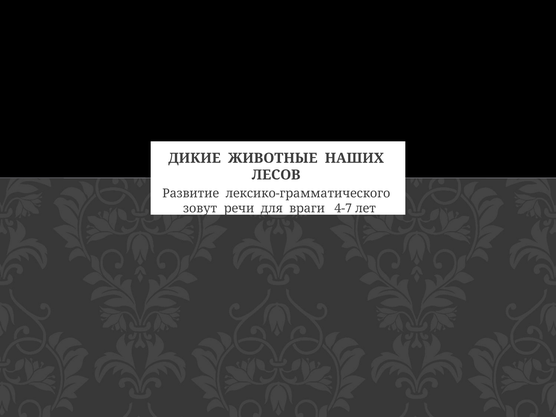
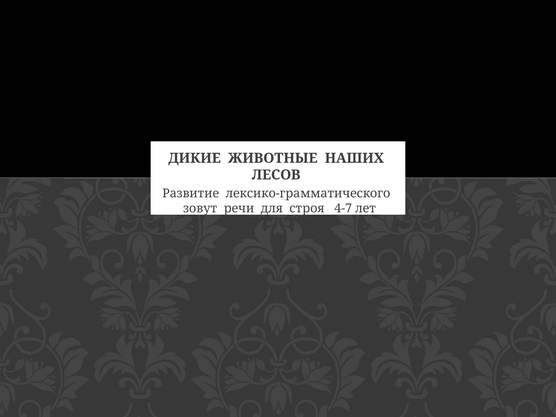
враги: враги -> строя
